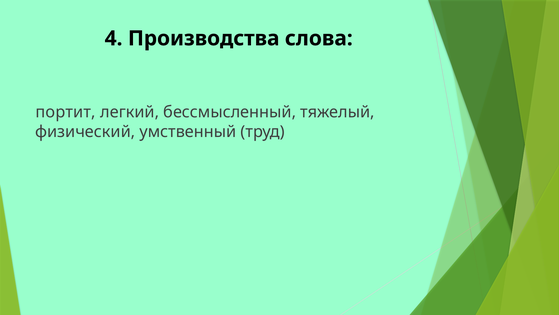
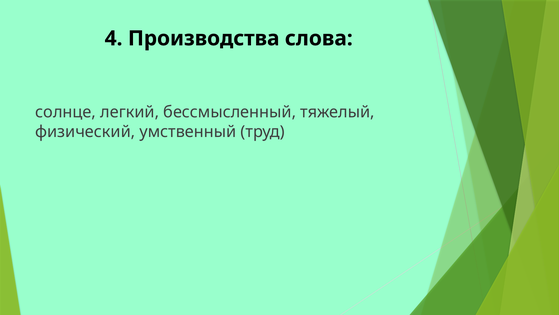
портит: портит -> солнце
